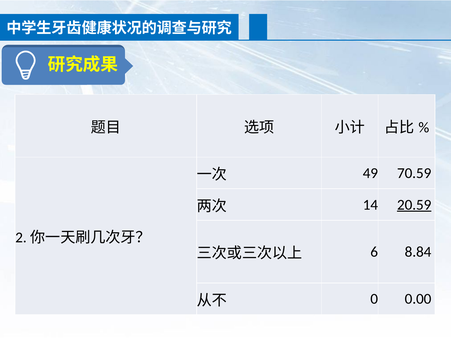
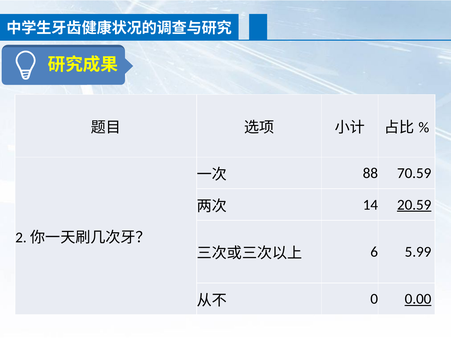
49: 49 -> 88
8.84: 8.84 -> 5.99
0.00 underline: none -> present
